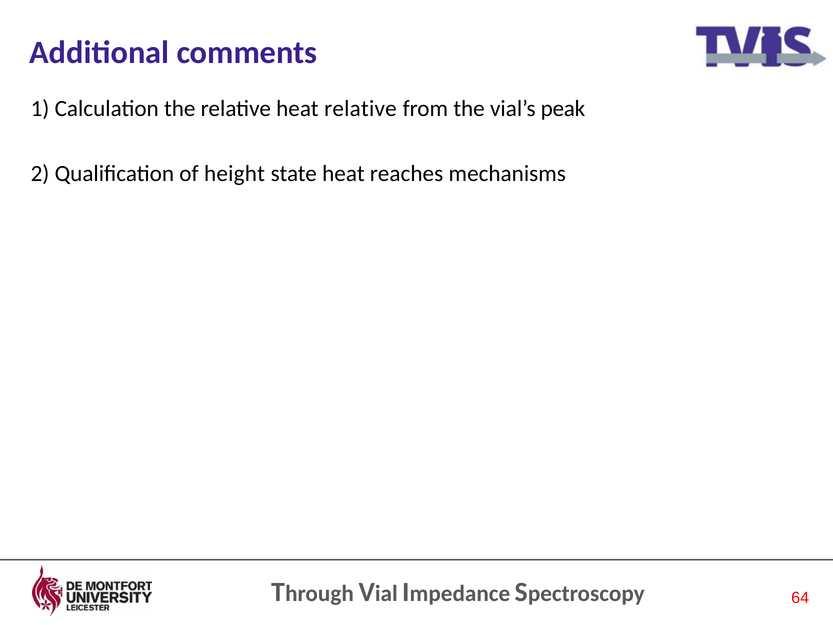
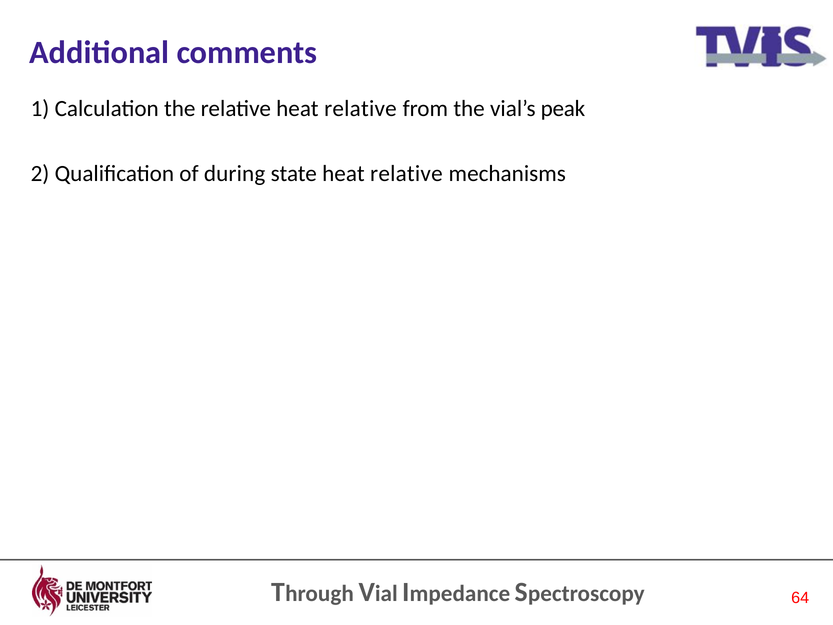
height: height -> during
state heat reaches: reaches -> relative
